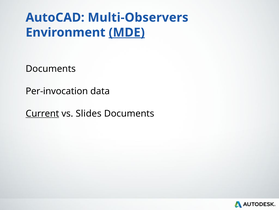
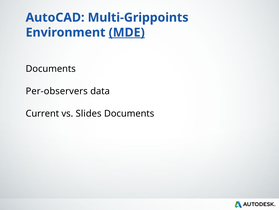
Multi-Observers: Multi-Observers -> Multi-Grippoints
Per-invocation: Per-invocation -> Per-observers
Current underline: present -> none
